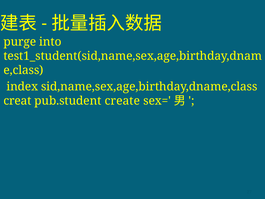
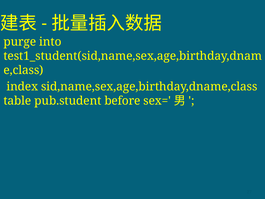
creat: creat -> table
create: create -> before
